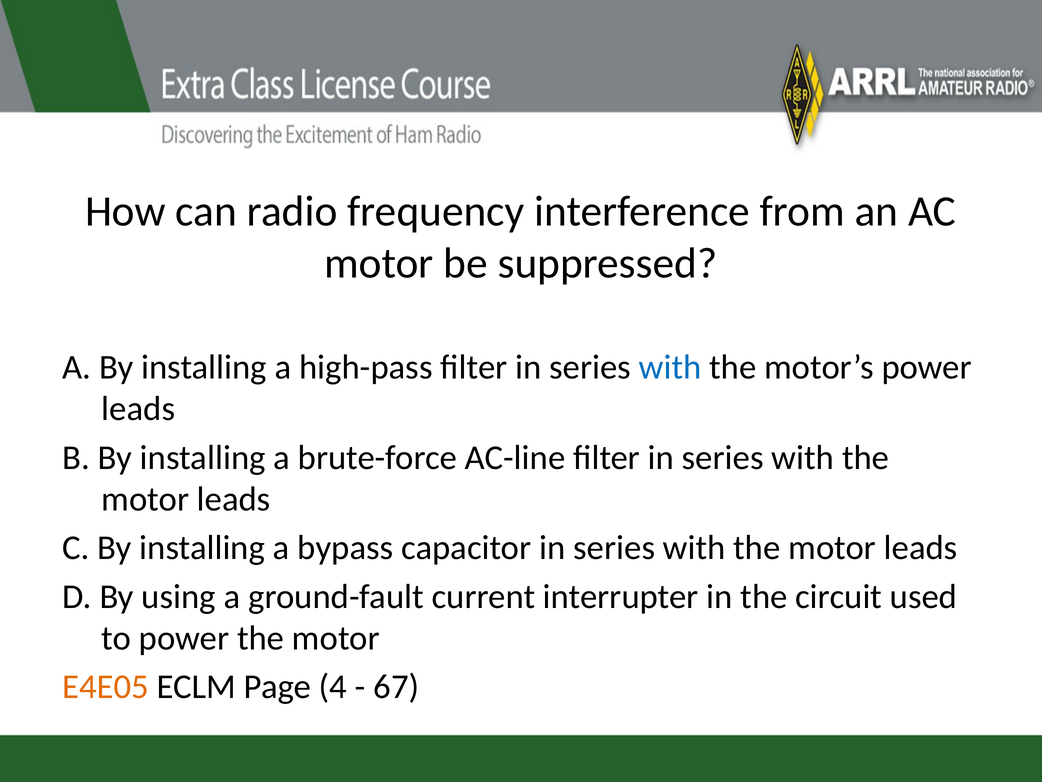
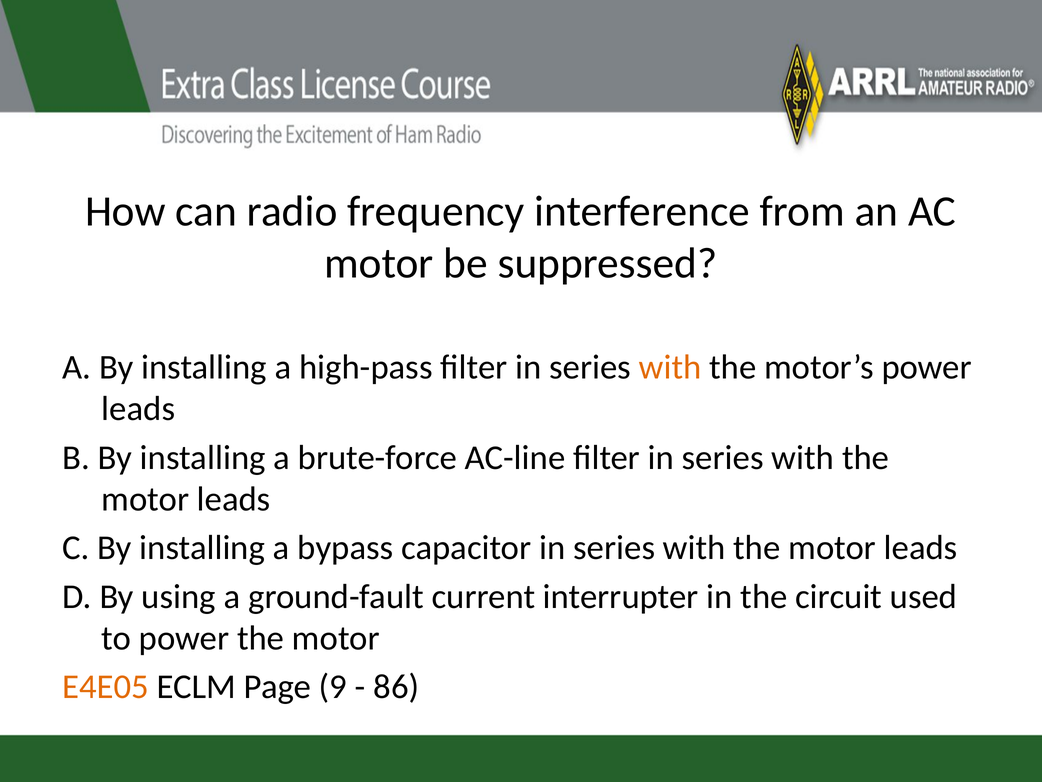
with at (670, 367) colour: blue -> orange
4: 4 -> 9
67: 67 -> 86
